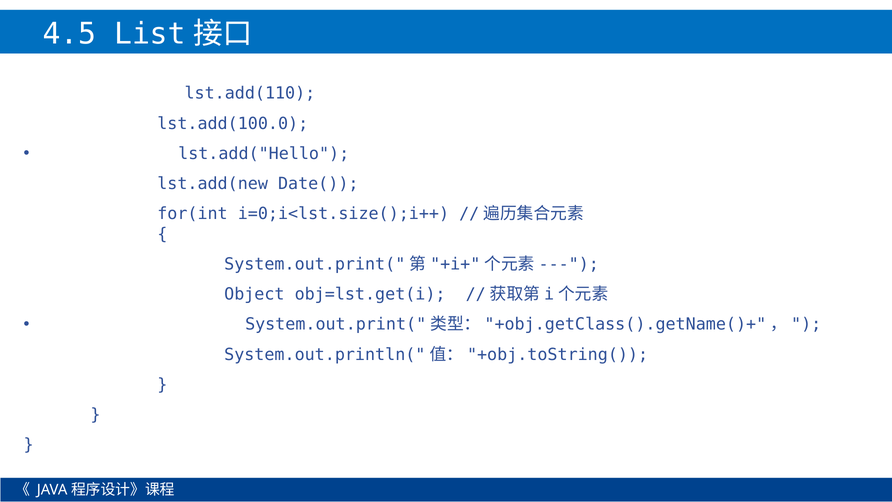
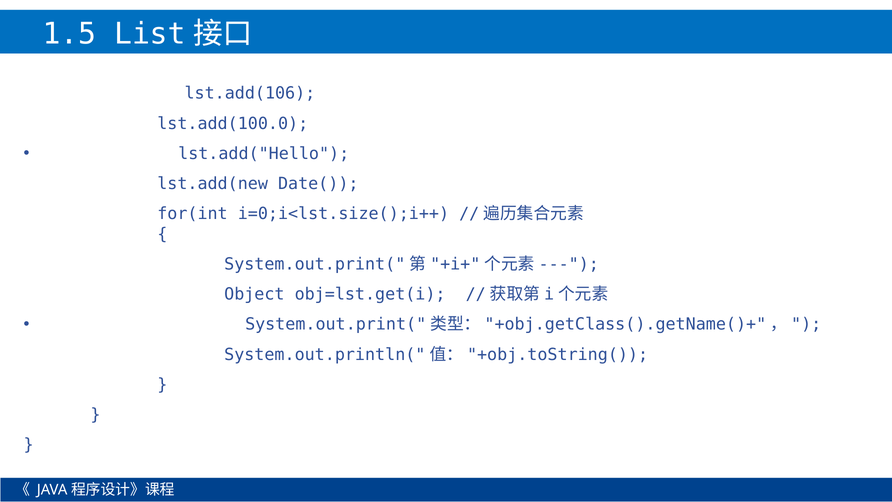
4.5: 4.5 -> 1.5
lst.add(110: lst.add(110 -> lst.add(106
